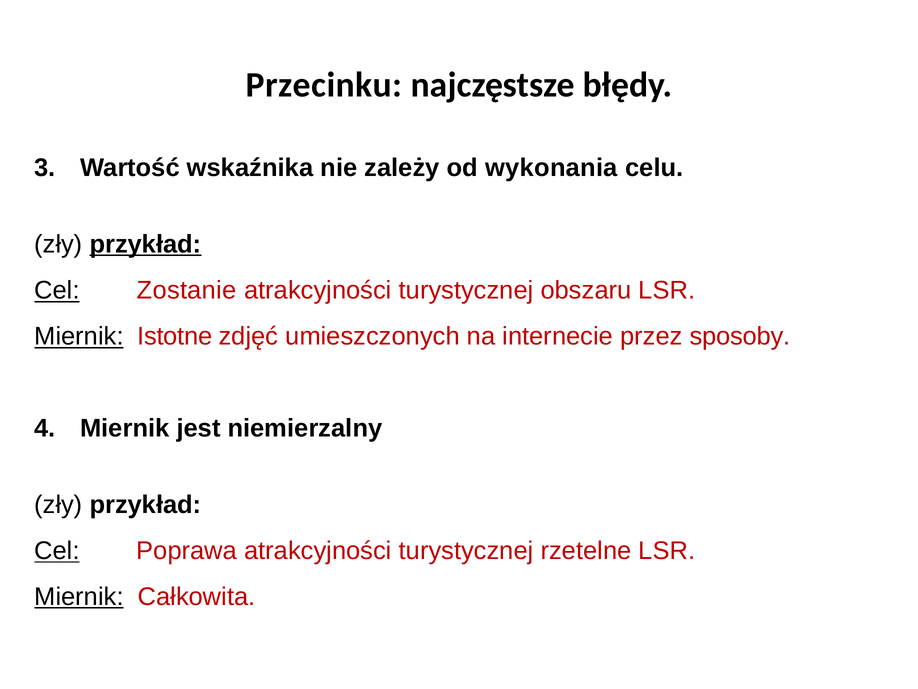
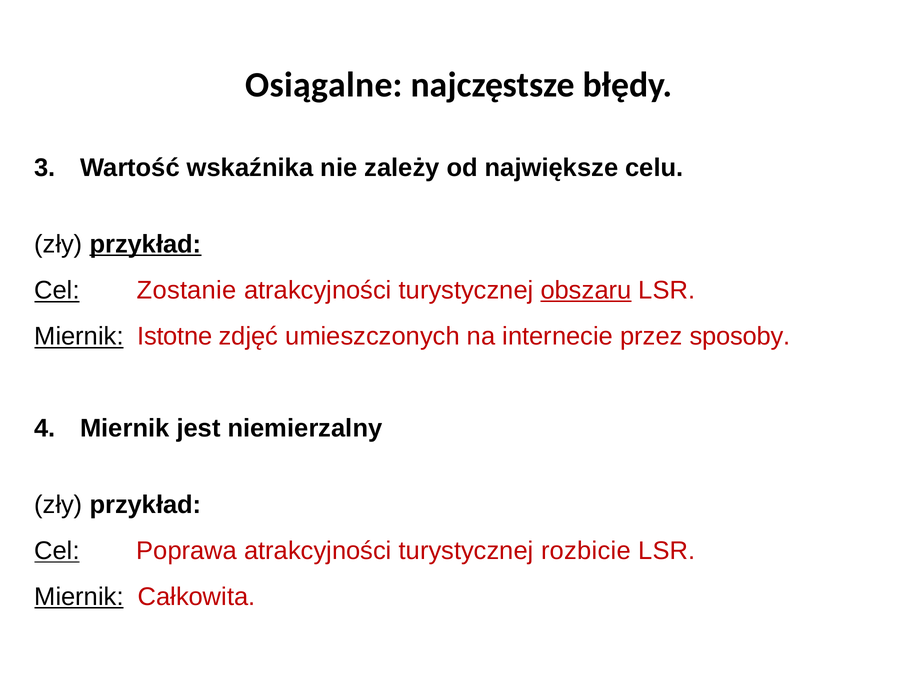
Przecinku: Przecinku -> Osiągalne
wykonania: wykonania -> największe
obszaru underline: none -> present
rzetelne: rzetelne -> rozbicie
